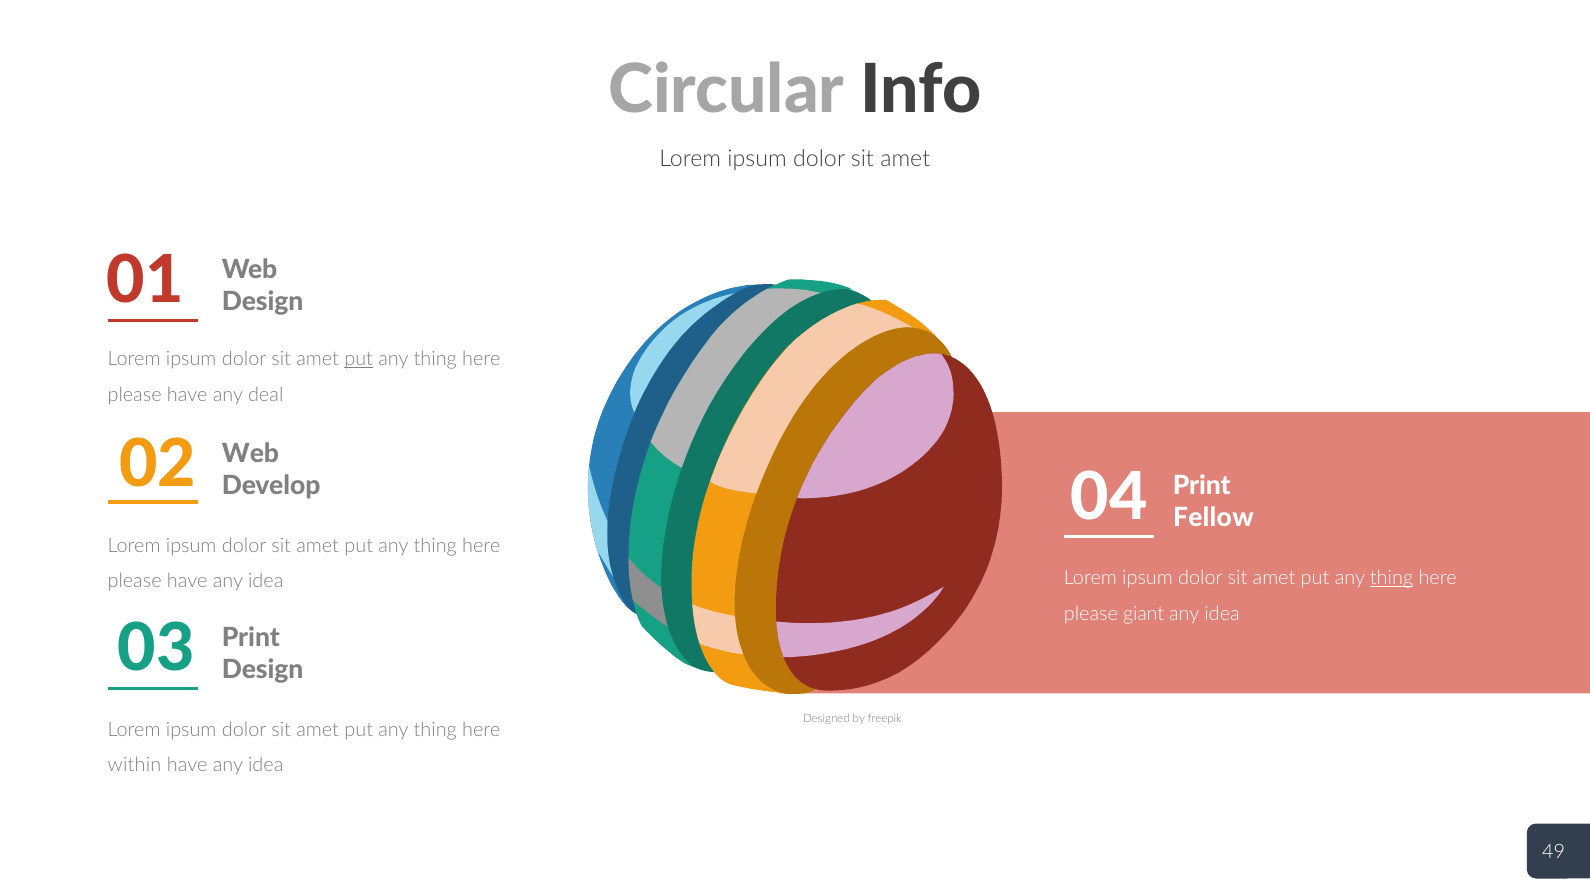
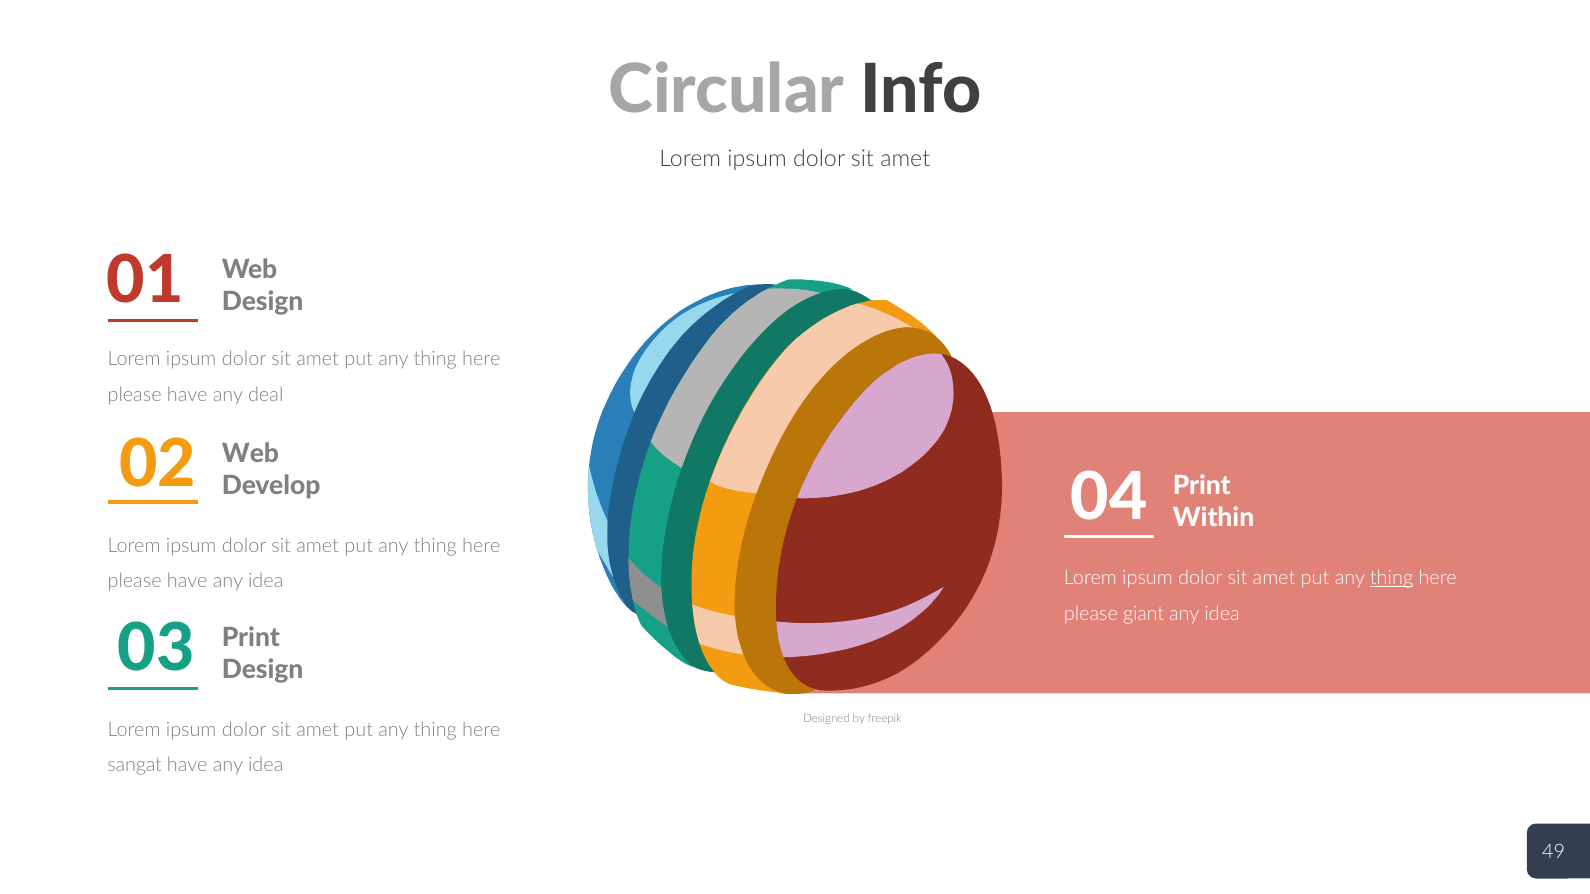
put at (359, 359) underline: present -> none
Fellow: Fellow -> Within
within: within -> sangat
